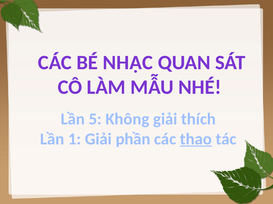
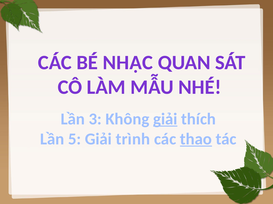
5: 5 -> 3
giải at (165, 119) underline: none -> present
1: 1 -> 5
phần: phần -> trình
